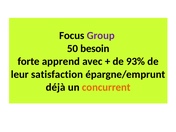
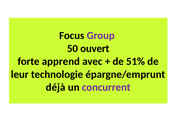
besoin: besoin -> ouvert
93%: 93% -> 51%
satisfaction: satisfaction -> technologie
concurrent colour: orange -> purple
